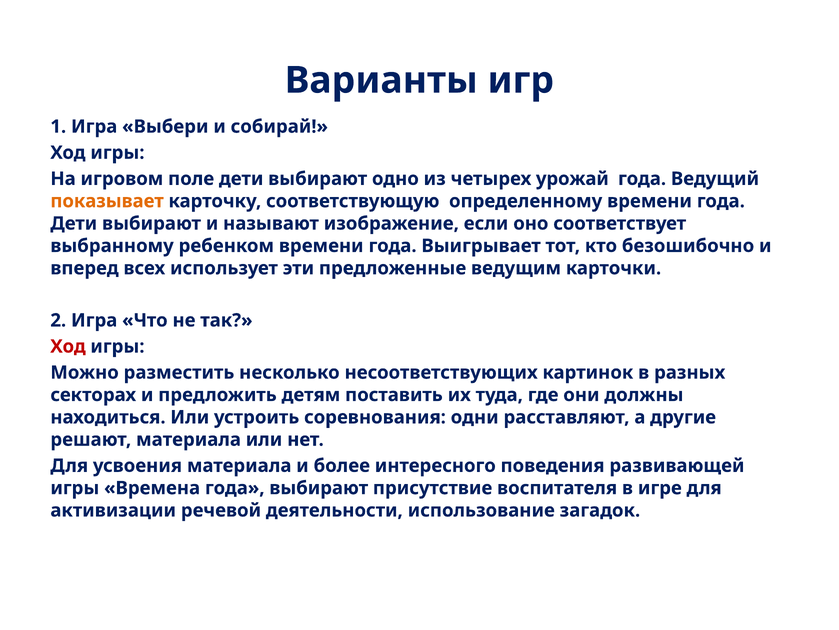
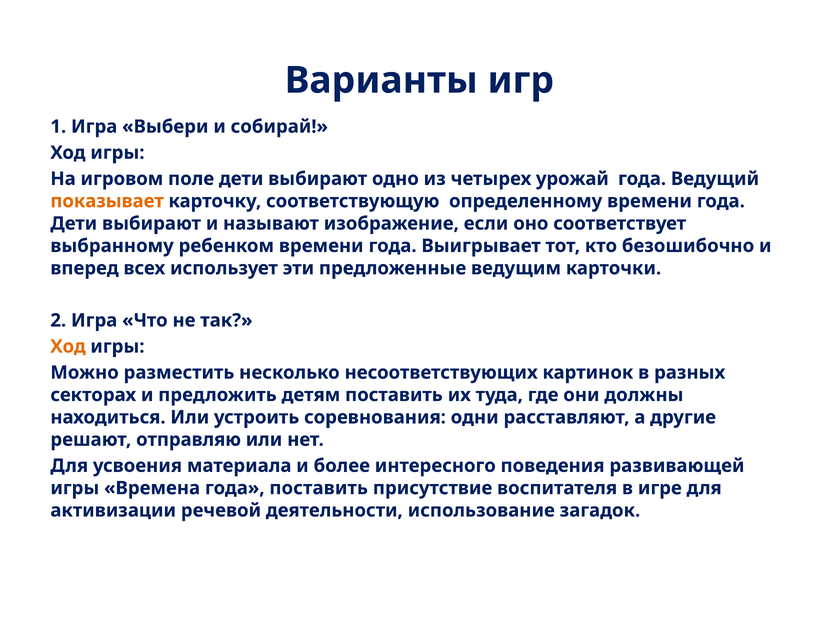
Ход at (68, 346) colour: red -> orange
решают материала: материала -> отправляю
года выбирают: выбирают -> поставить
